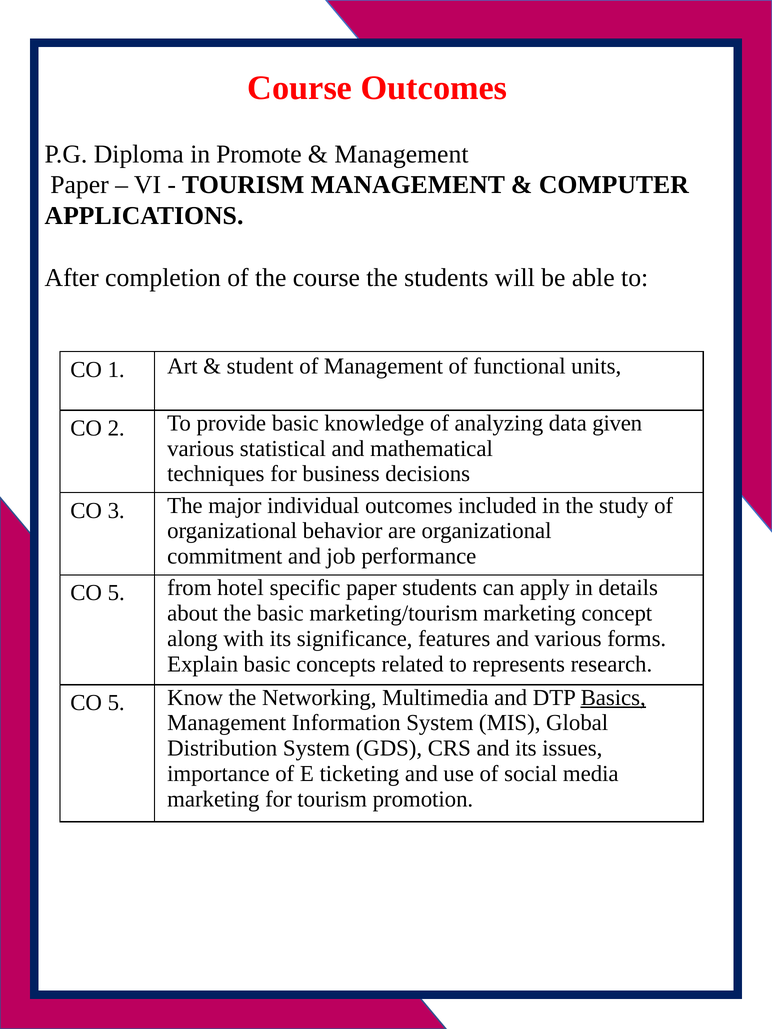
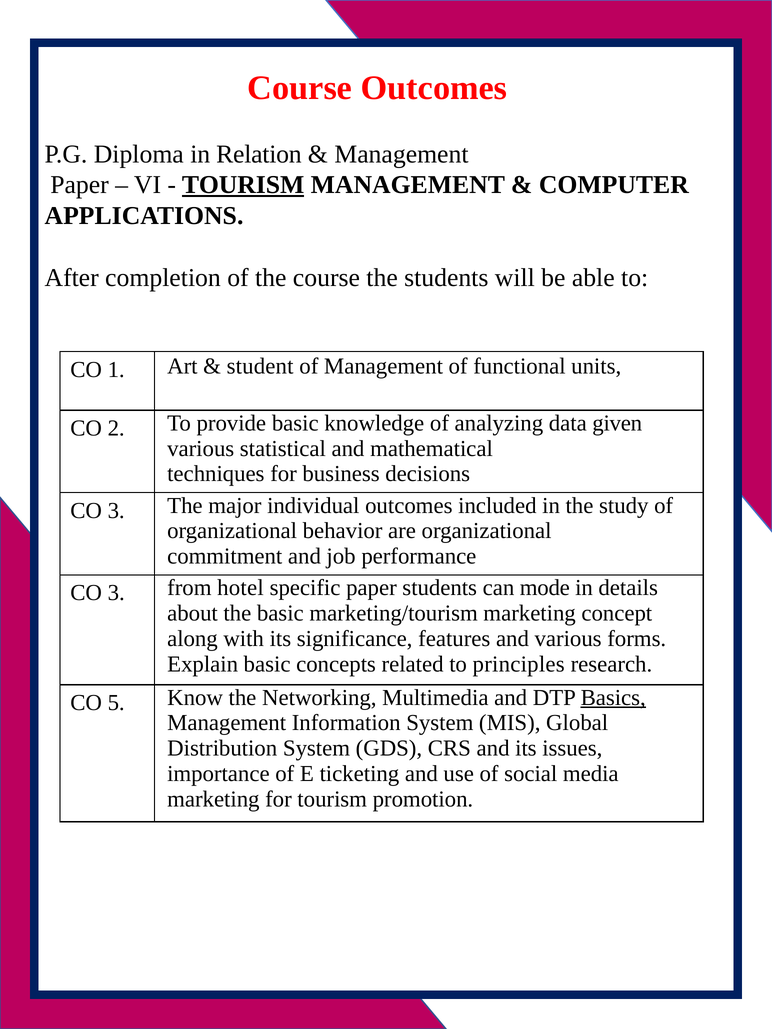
Promote: Promote -> Relation
TOURISM at (243, 185) underline: none -> present
5 at (116, 593): 5 -> 3
apply: apply -> mode
represents: represents -> principles
